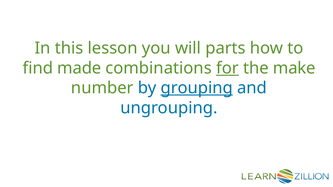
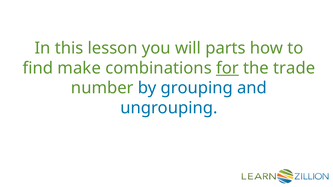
made: made -> make
make: make -> trade
grouping underline: present -> none
